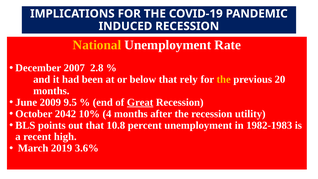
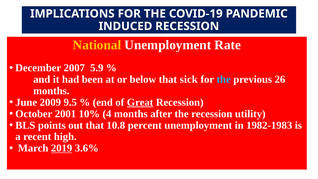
2.8: 2.8 -> 5.9
rely: rely -> sick
the at (224, 79) colour: yellow -> light blue
20: 20 -> 26
2042: 2042 -> 2001
2019 underline: none -> present
